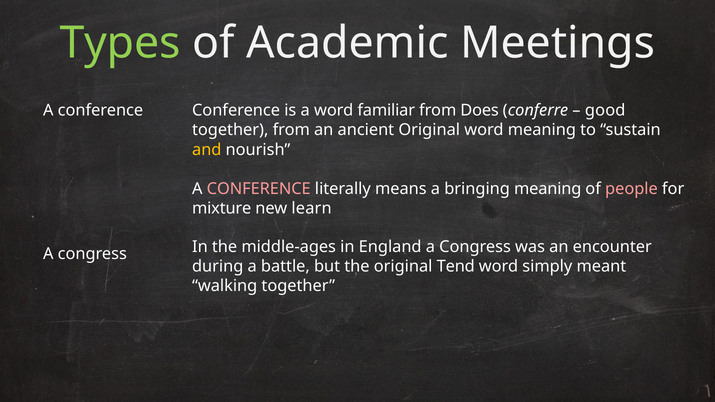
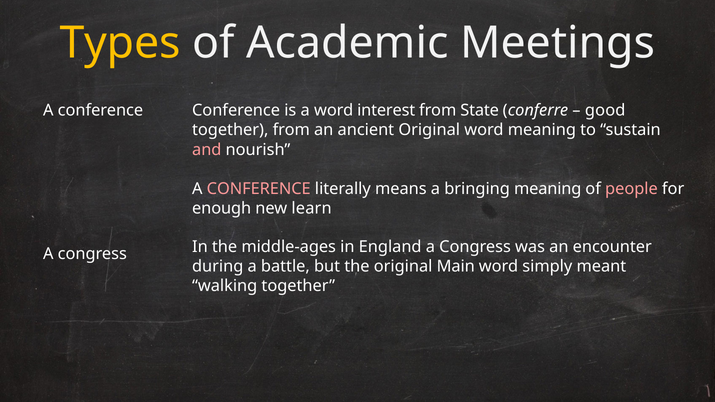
Types colour: light green -> yellow
familiar: familiar -> interest
Does: Does -> State
and colour: yellow -> pink
mixture: mixture -> enough
Tend: Tend -> Main
